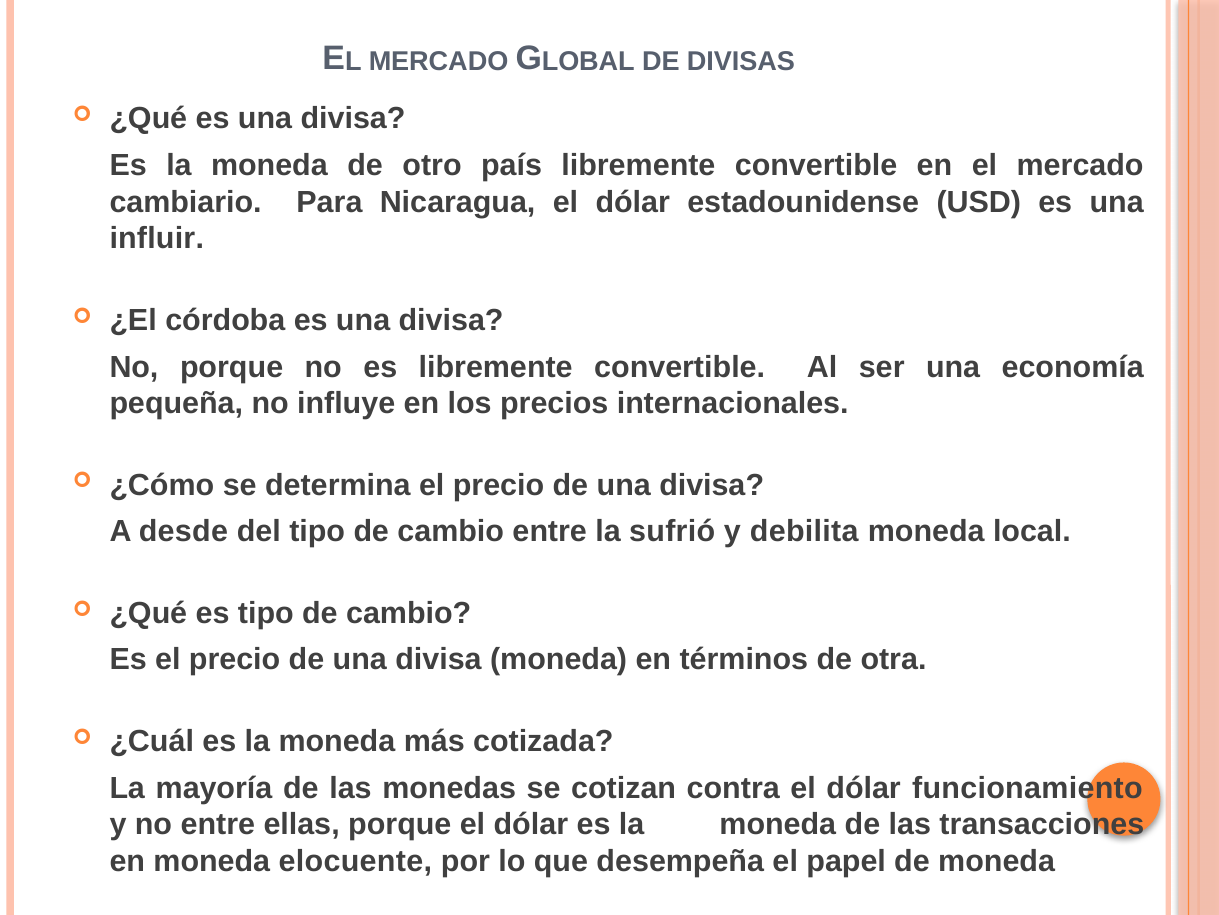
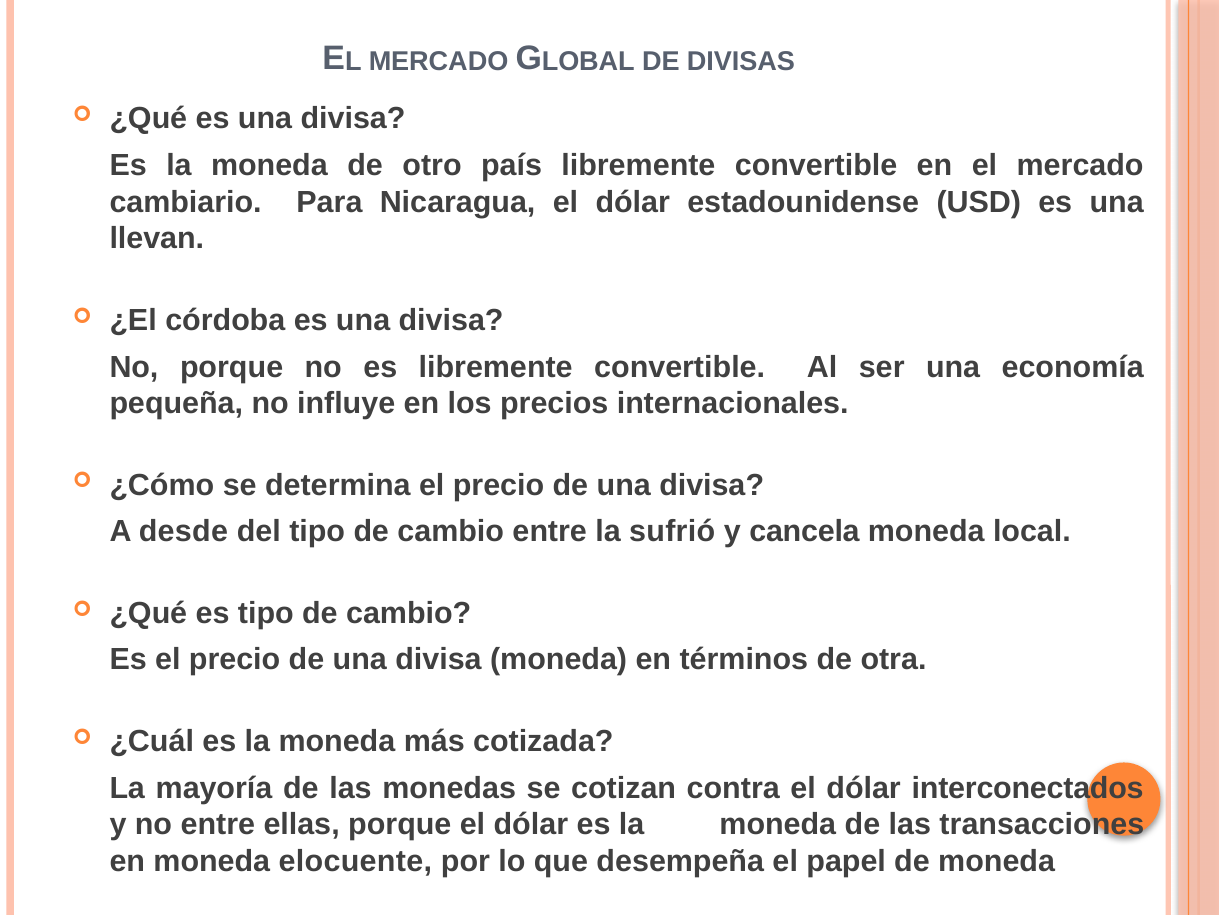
influir: influir -> llevan
debilita: debilita -> cancela
funcionamiento: funcionamiento -> interconectados
